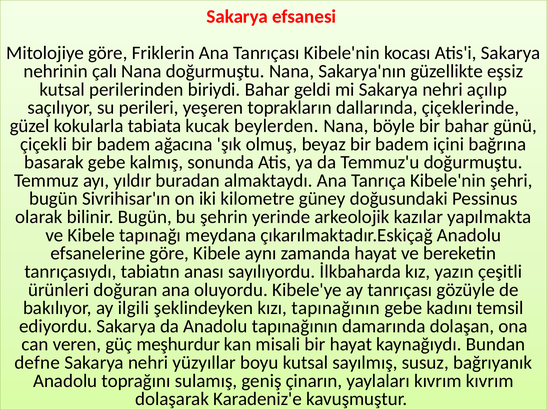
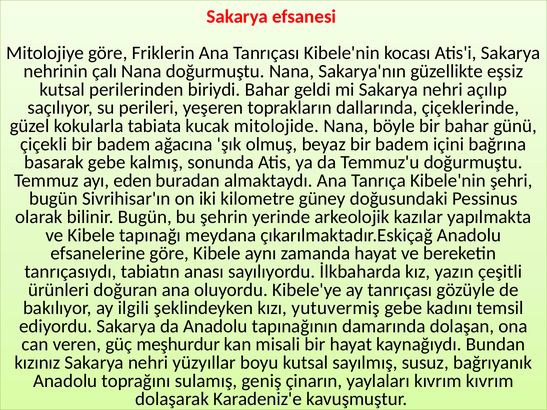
beylerden: beylerden -> mitolojide
yıldır: yıldır -> eden
kızı tapınağının: tapınağının -> yutuvermiş
defne: defne -> kızınız
